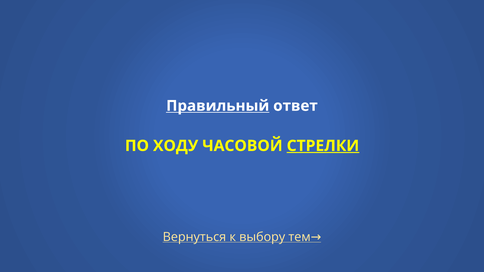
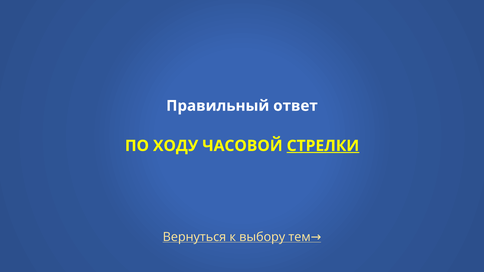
Правильный underline: present -> none
